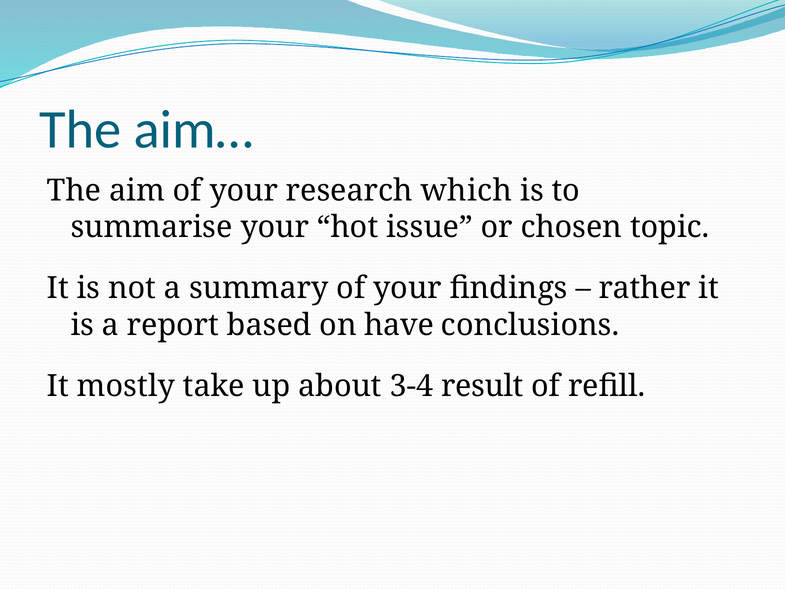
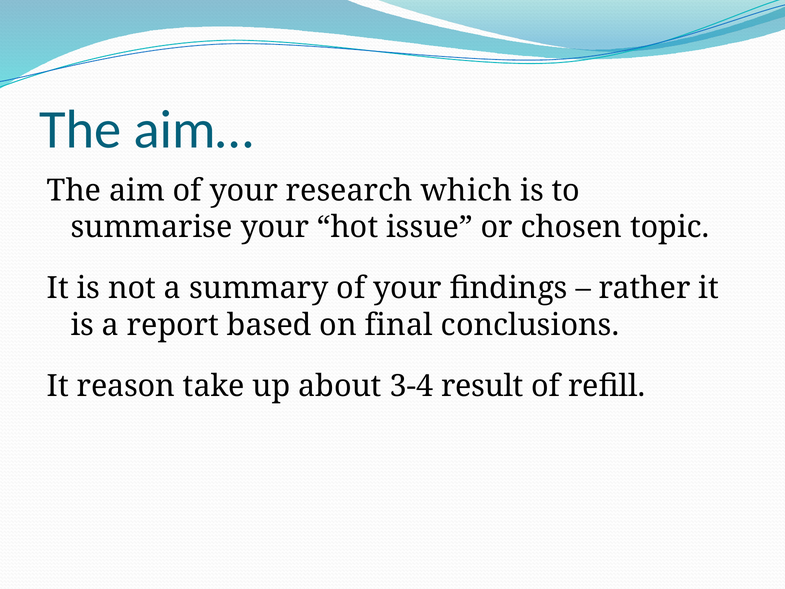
have: have -> final
mostly: mostly -> reason
